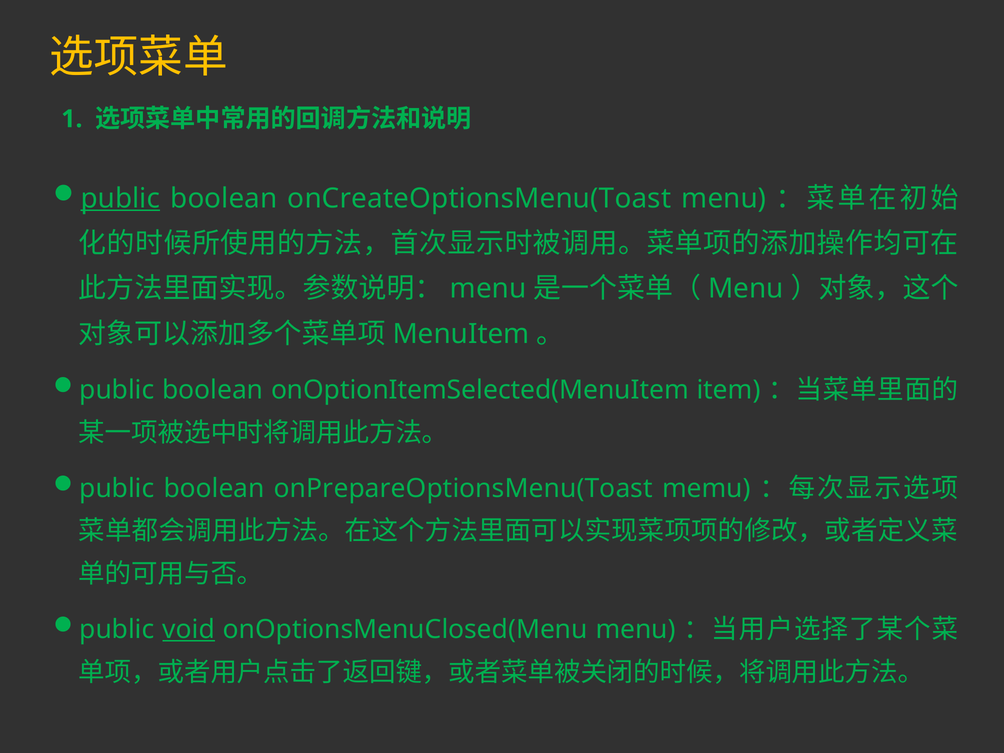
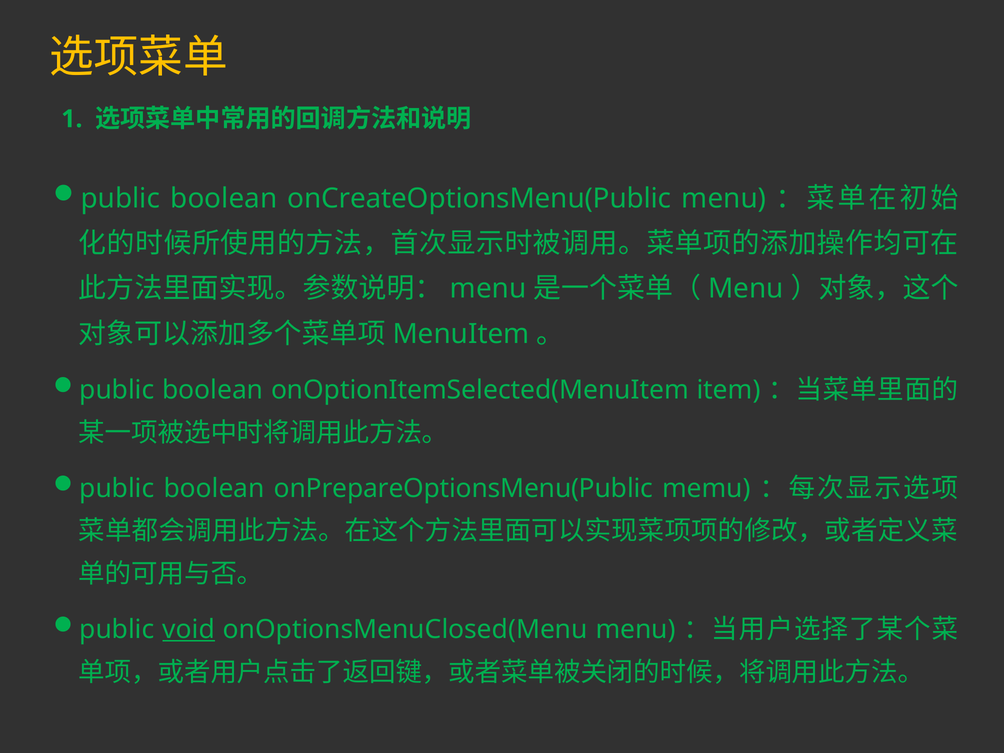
public at (120, 198) underline: present -> none
onCreateOptionsMenu(Toast: onCreateOptionsMenu(Toast -> onCreateOptionsMenu(Public
onPrepareOptionsMenu(Toast: onPrepareOptionsMenu(Toast -> onPrepareOptionsMenu(Public
